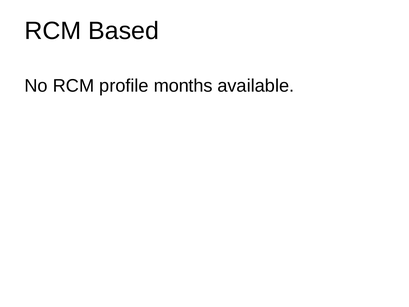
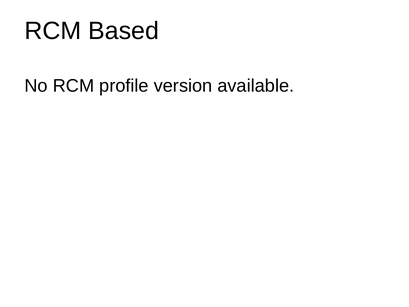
months: months -> version
